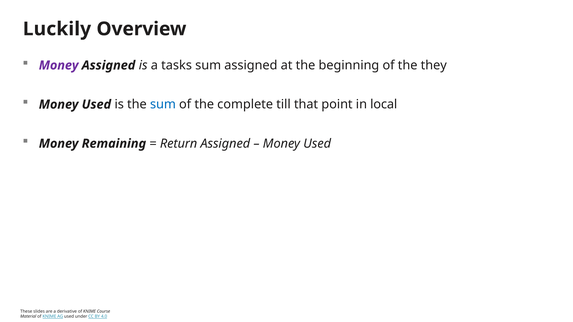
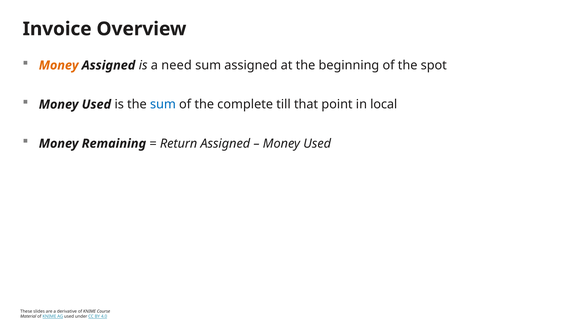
Luckily: Luckily -> Invoice
Money at (59, 65) colour: purple -> orange
tasks: tasks -> need
they: they -> spot
